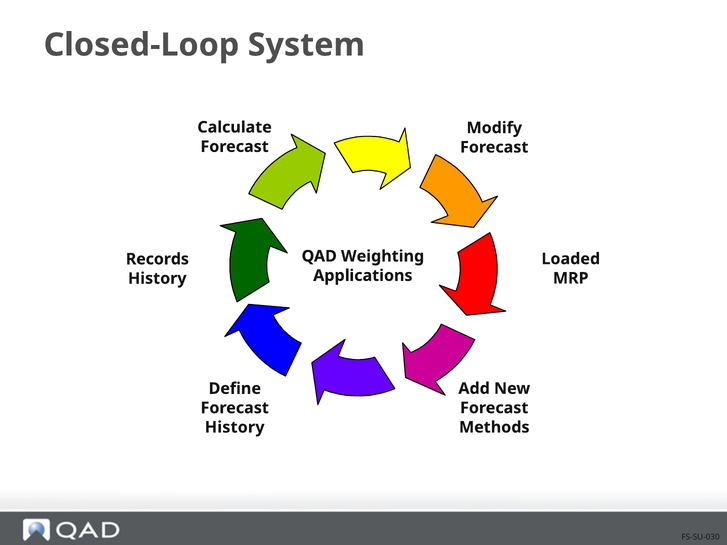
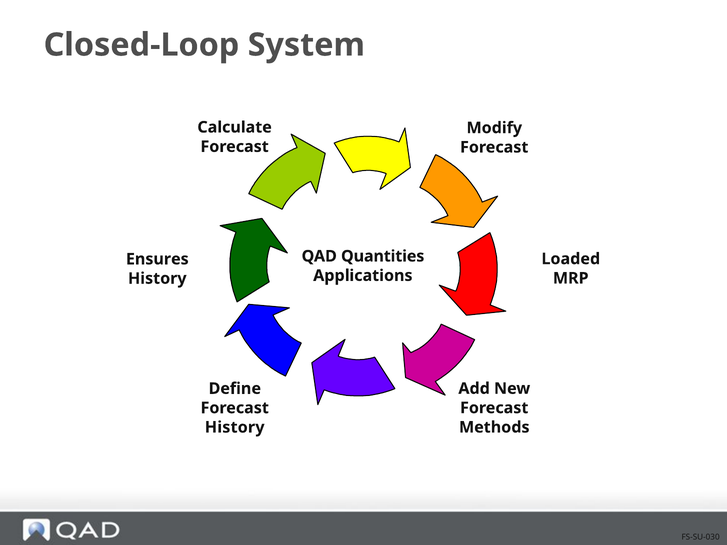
Weighting: Weighting -> Quantities
Records: Records -> Ensures
